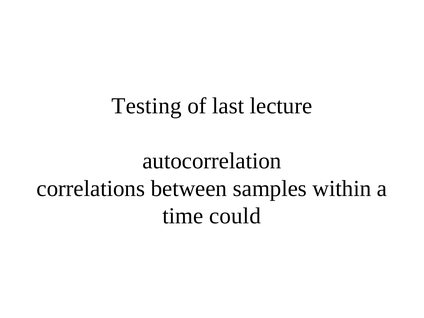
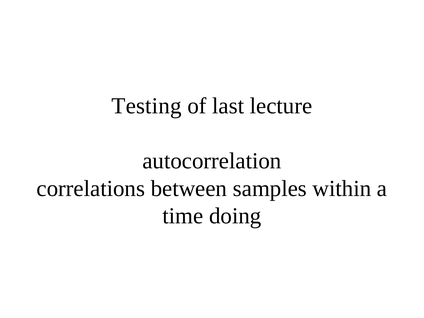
could: could -> doing
